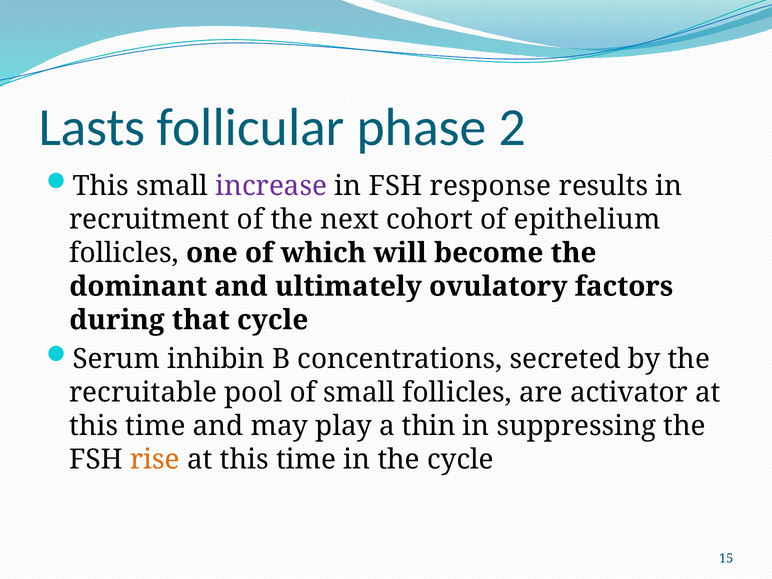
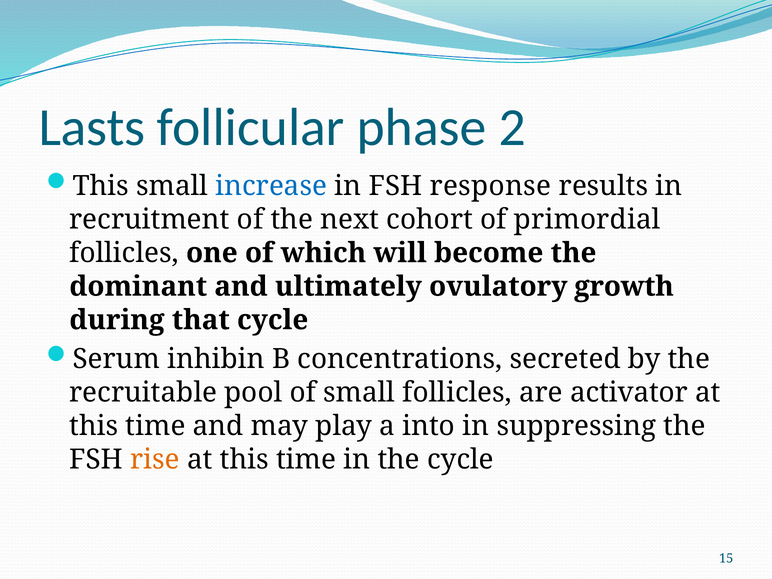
increase colour: purple -> blue
epithelium: epithelium -> primordial
factors: factors -> growth
thin: thin -> into
